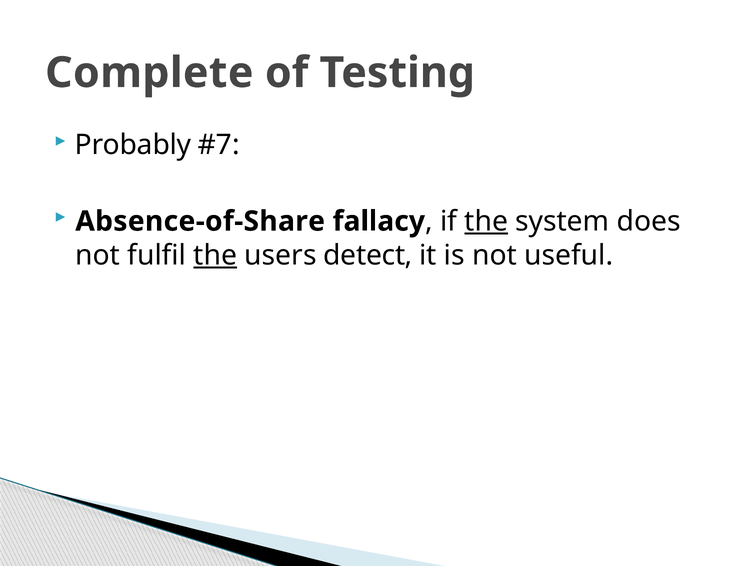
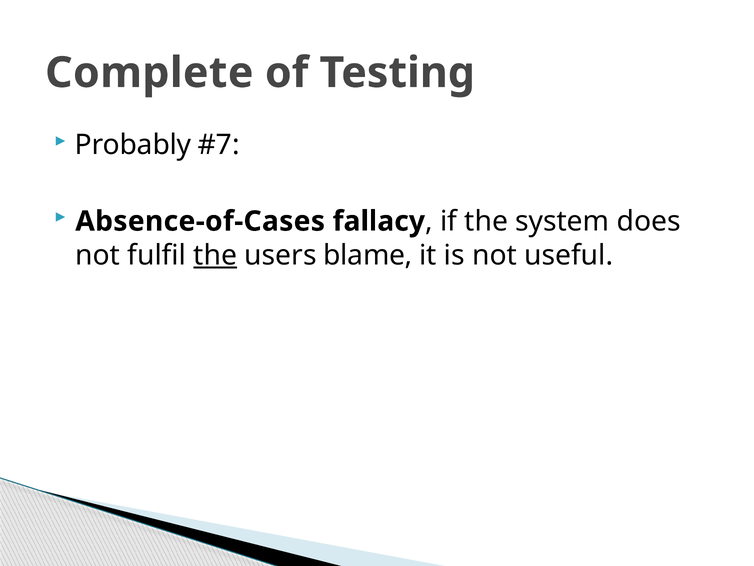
Absence-of-Share: Absence-of-Share -> Absence-of-Cases
the at (486, 221) underline: present -> none
detect: detect -> blame
